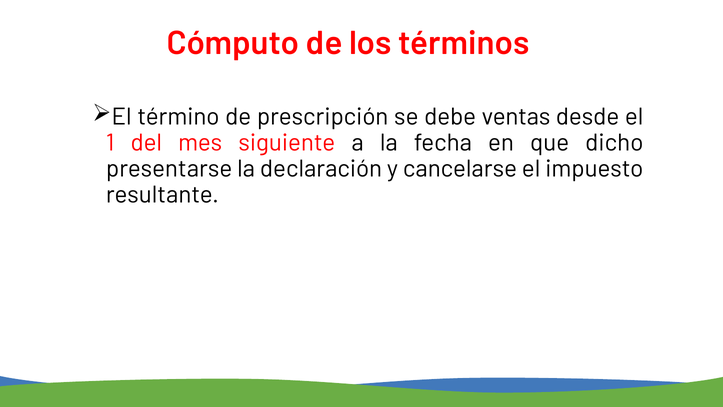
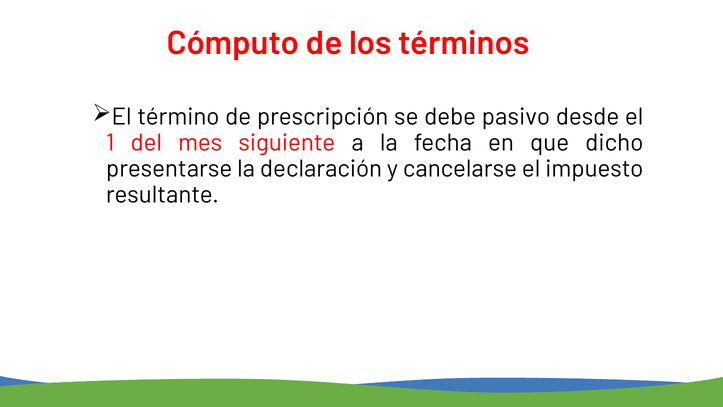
ventas: ventas -> pasivo
